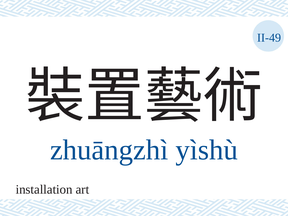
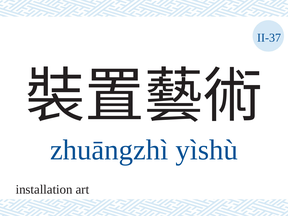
II-49: II-49 -> II-37
